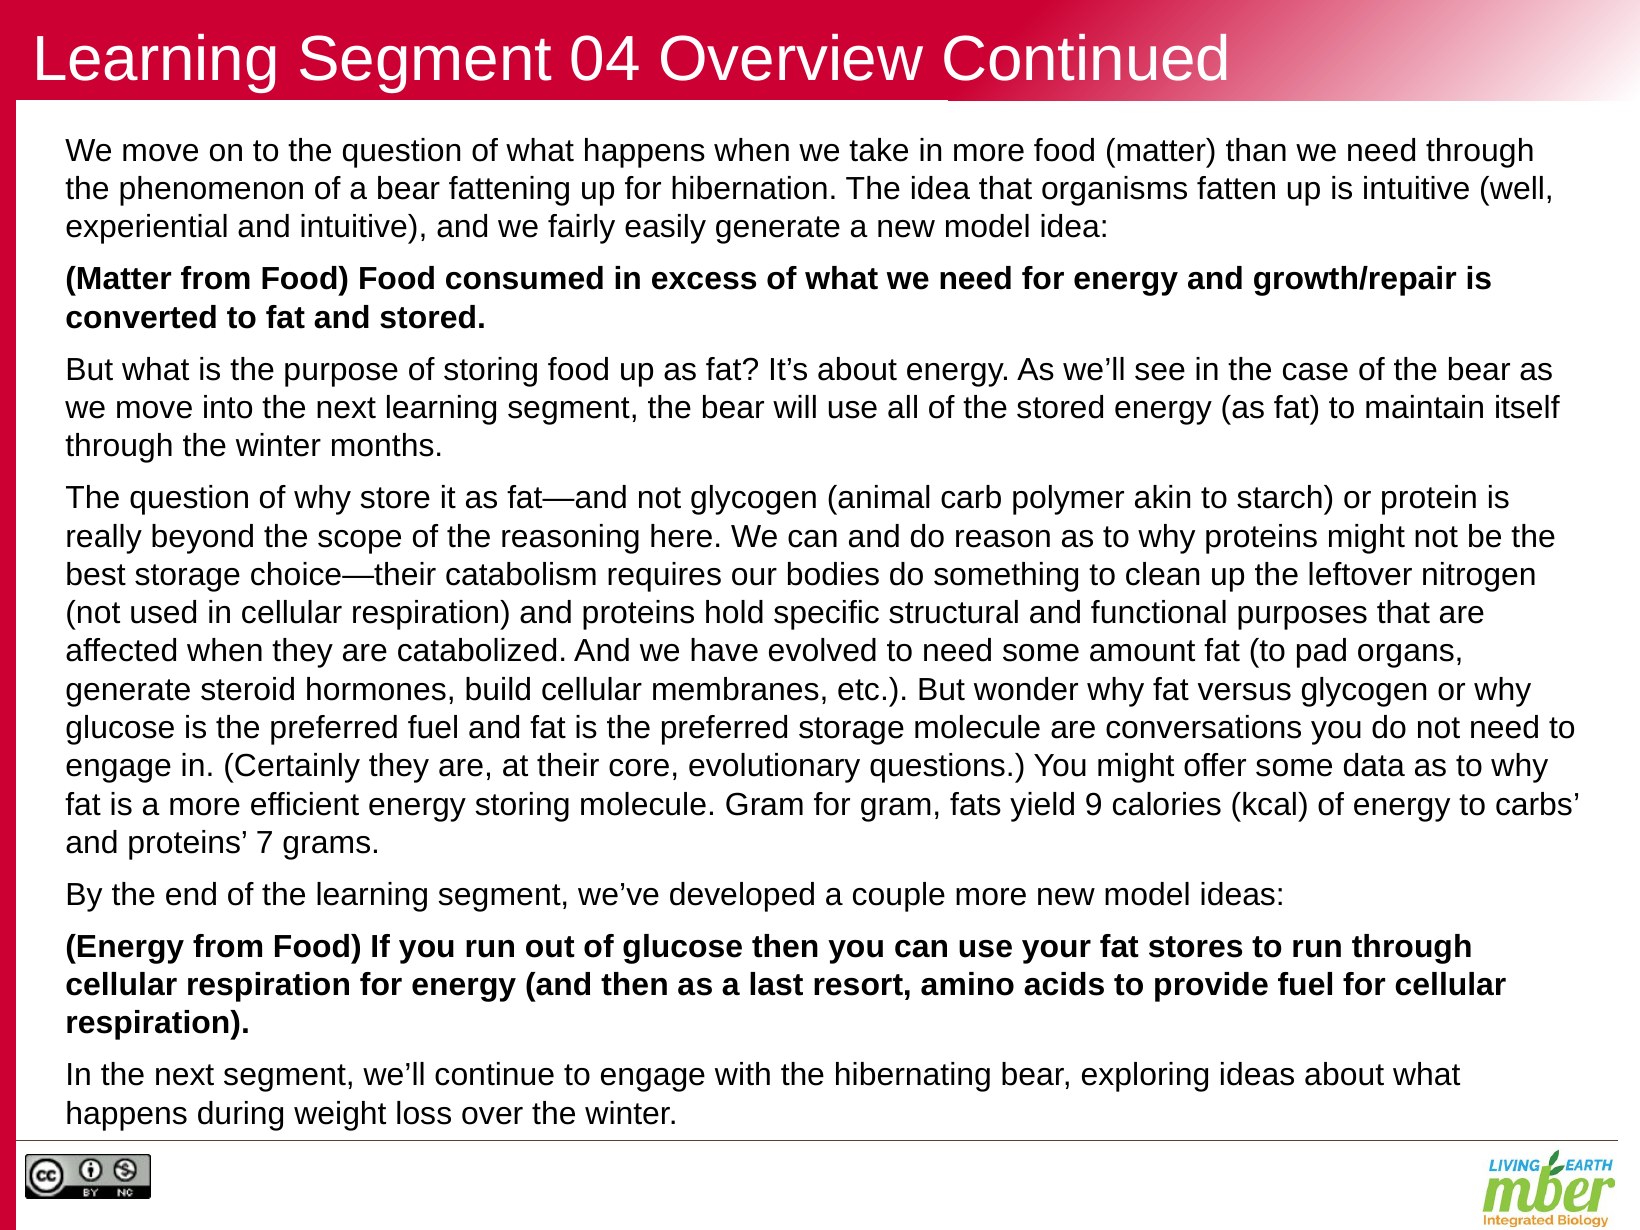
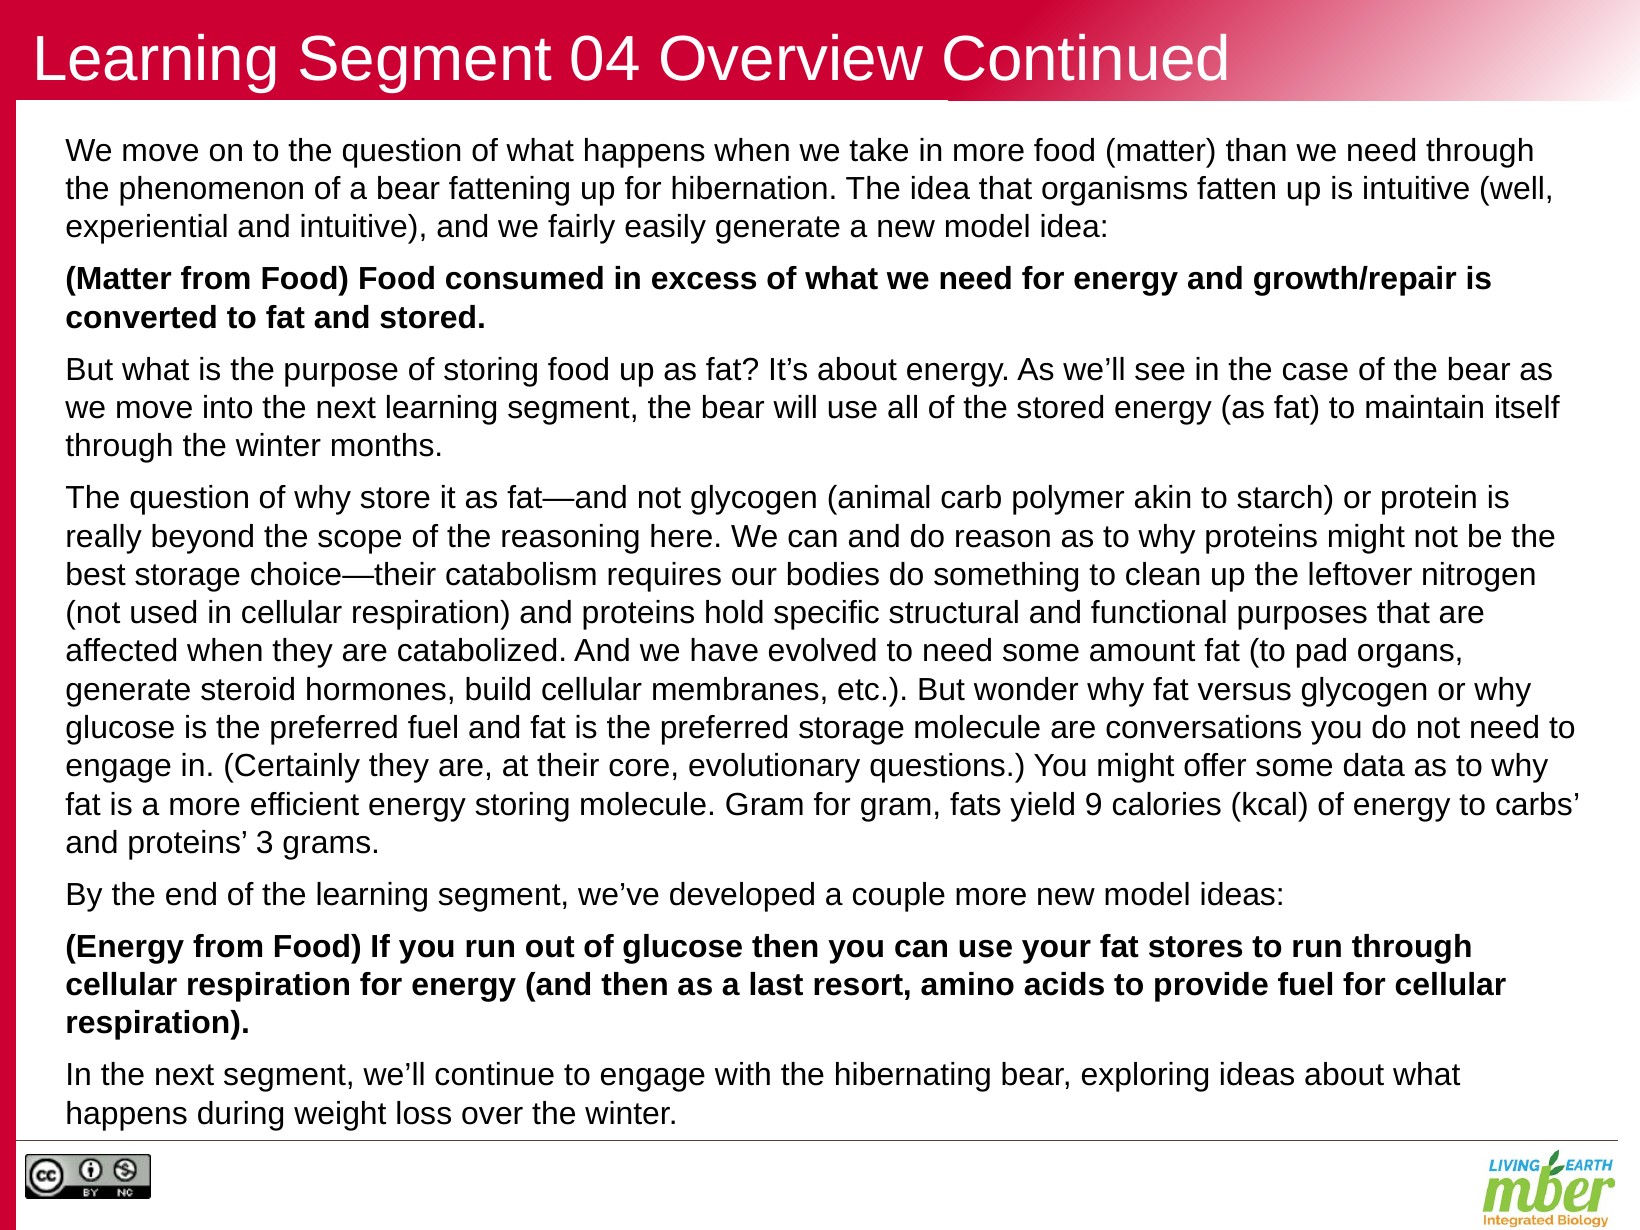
7: 7 -> 3
